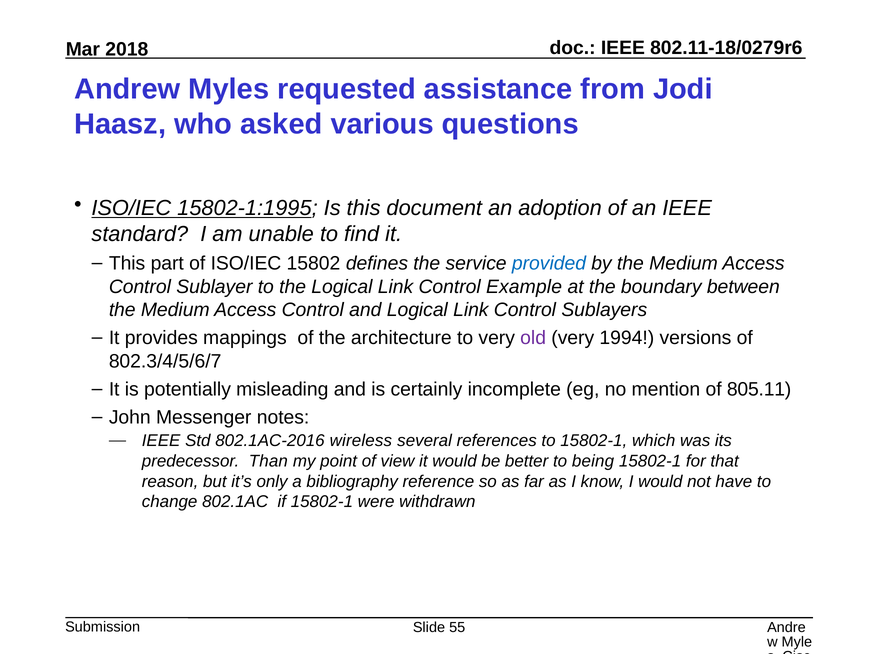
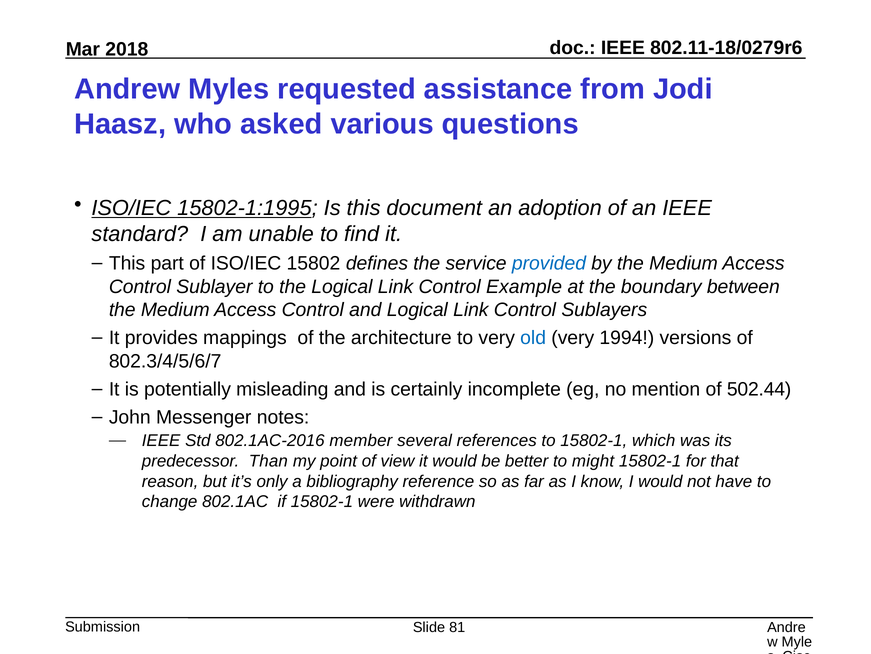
old colour: purple -> blue
805.11: 805.11 -> 502.44
wireless: wireless -> member
being: being -> might
55: 55 -> 81
